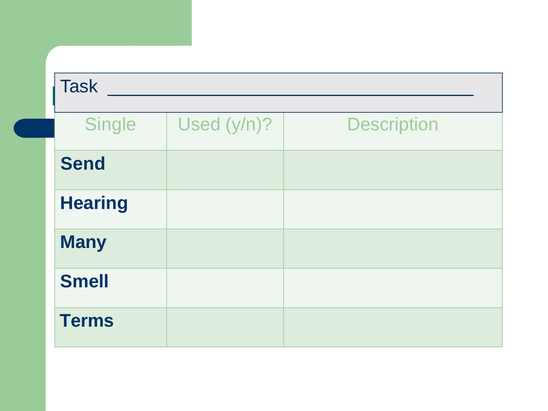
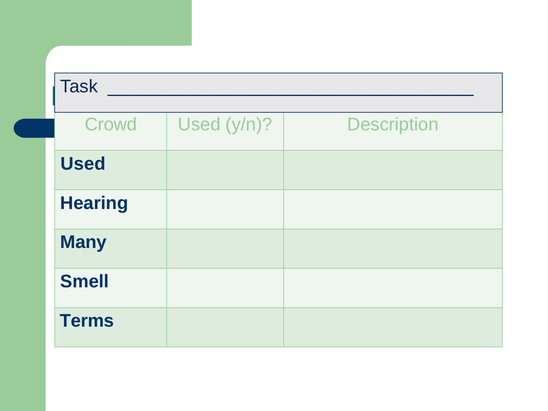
Single: Single -> Crowd
Send at (83, 164): Send -> Used
